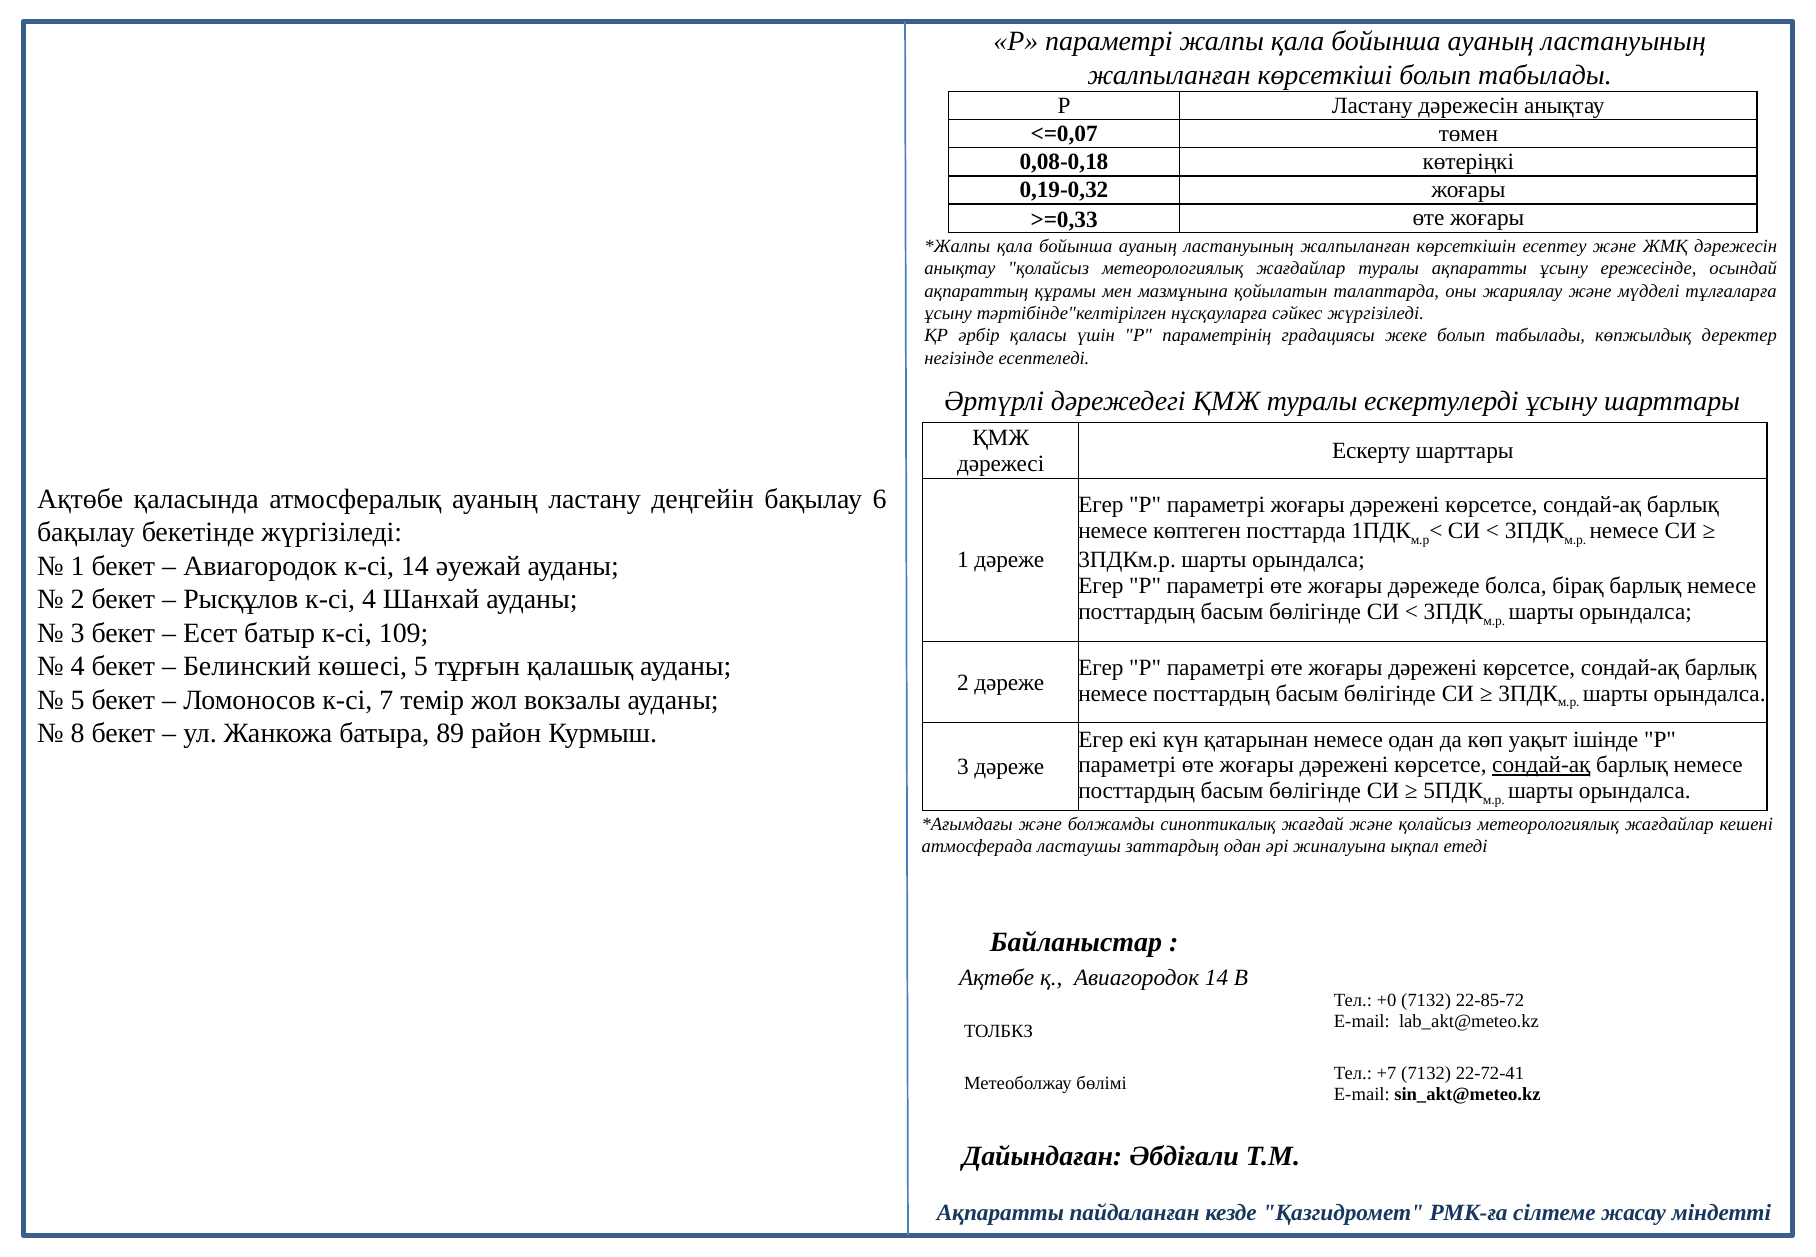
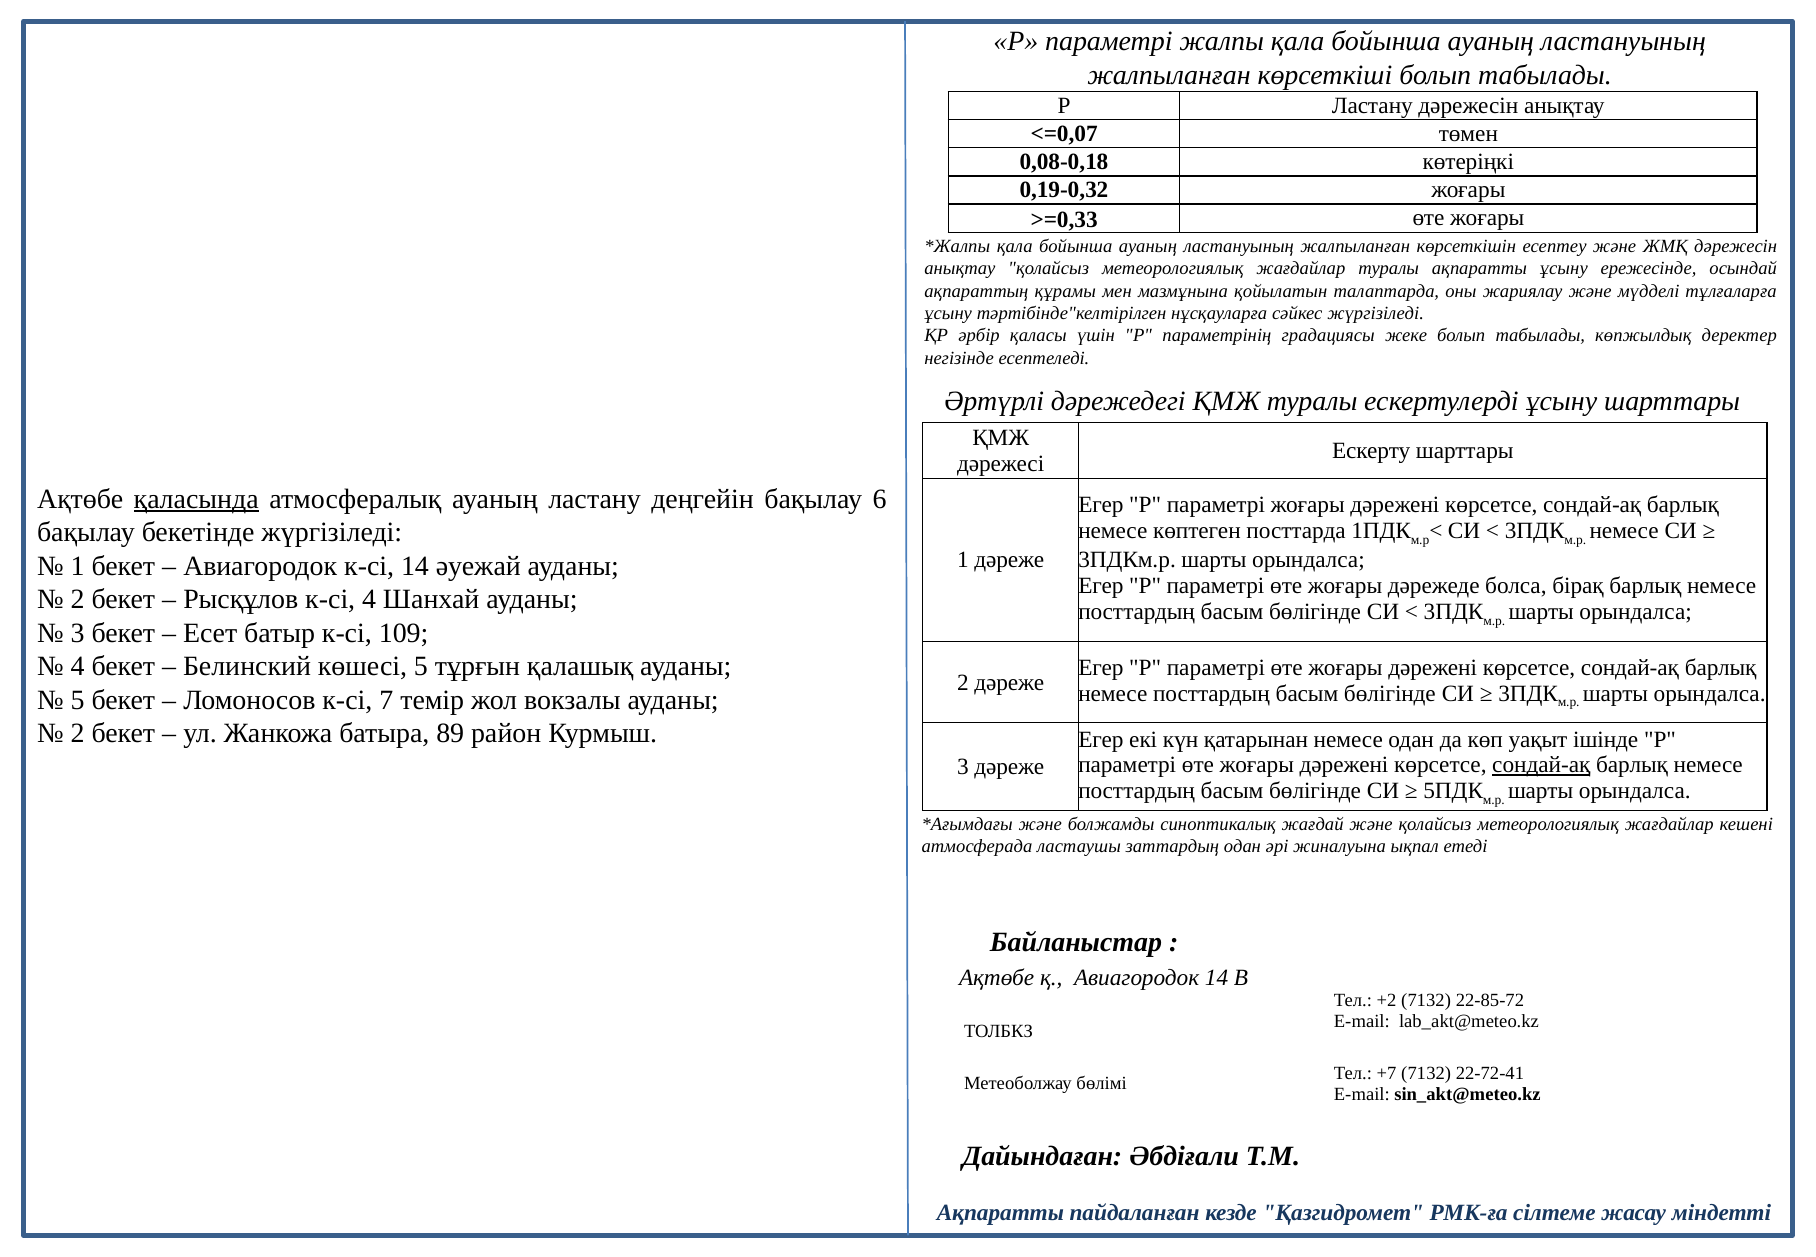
қаласында underline: none -> present
8 at (78, 734): 8 -> 2
+0: +0 -> +2
